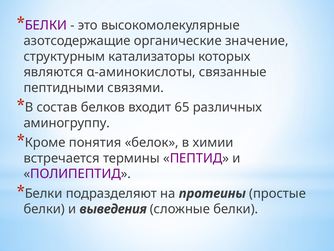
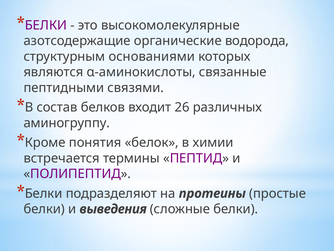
значение: значение -> водорода
катализаторы: катализаторы -> основаниями
65: 65 -> 26
